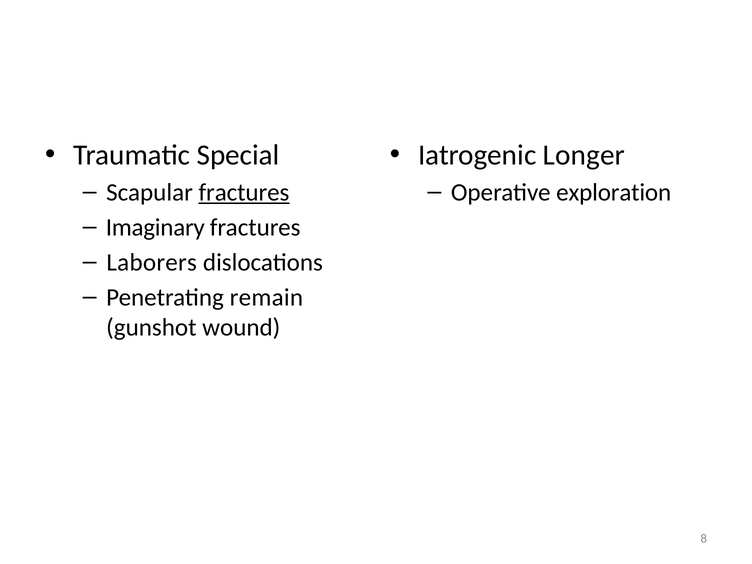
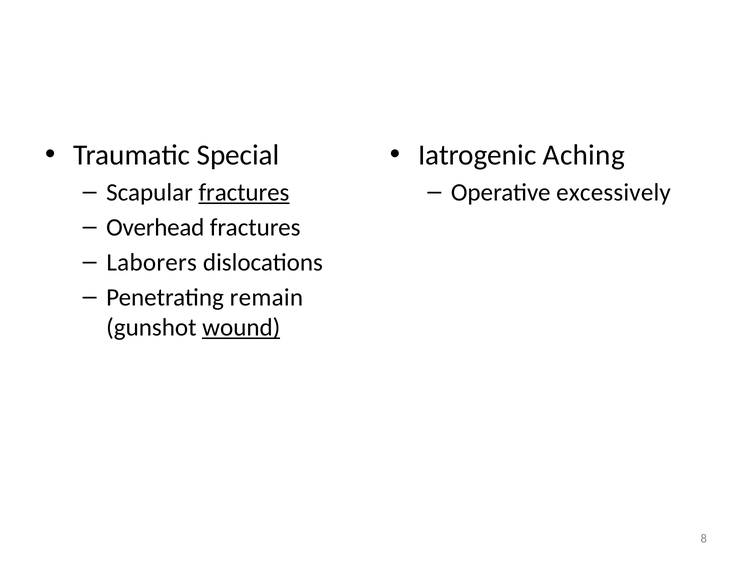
Longer: Longer -> Aching
exploration: exploration -> excessively
Imaginary: Imaginary -> Overhead
wound underline: none -> present
